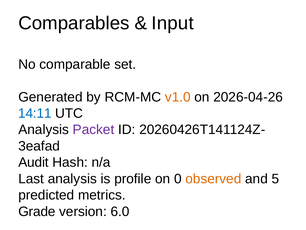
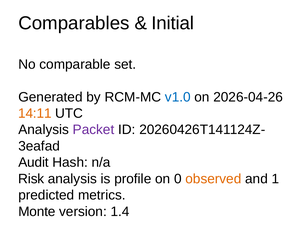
Input: Input -> Initial
v1.0 colour: orange -> blue
14:11 colour: blue -> orange
Last: Last -> Risk
5: 5 -> 1
Grade: Grade -> Monte
6.0: 6.0 -> 1.4
